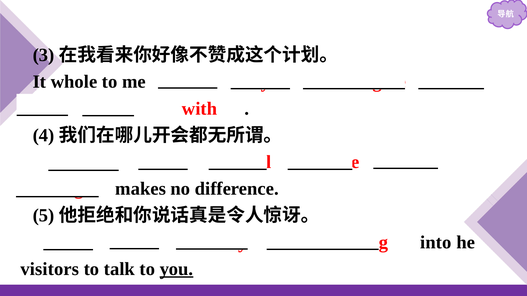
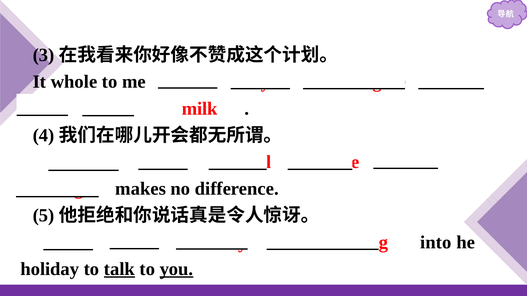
with at (200, 109): with -> milk
visitors: visitors -> holiday
talk underline: none -> present
